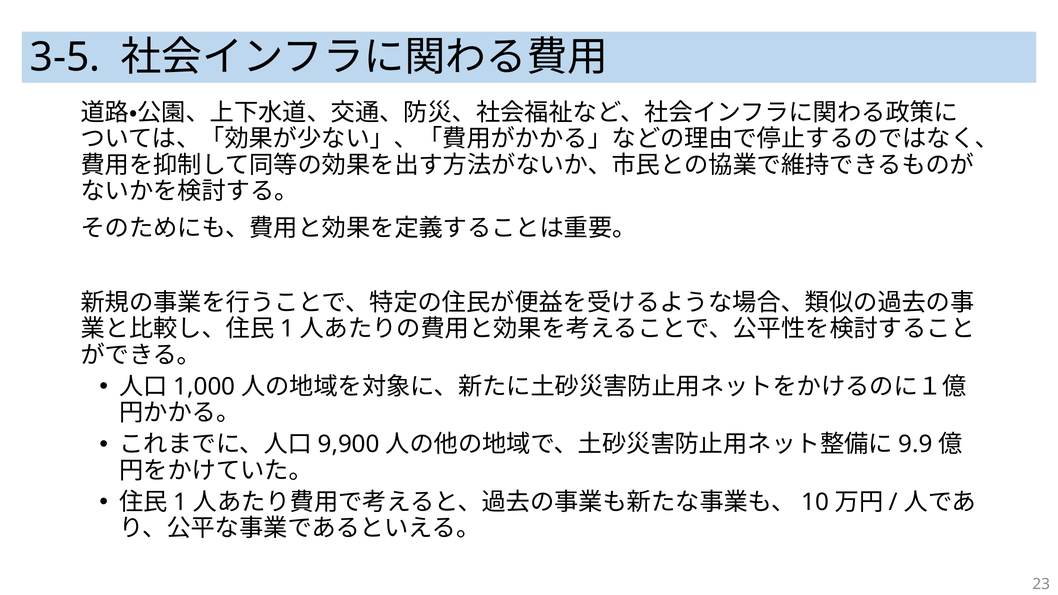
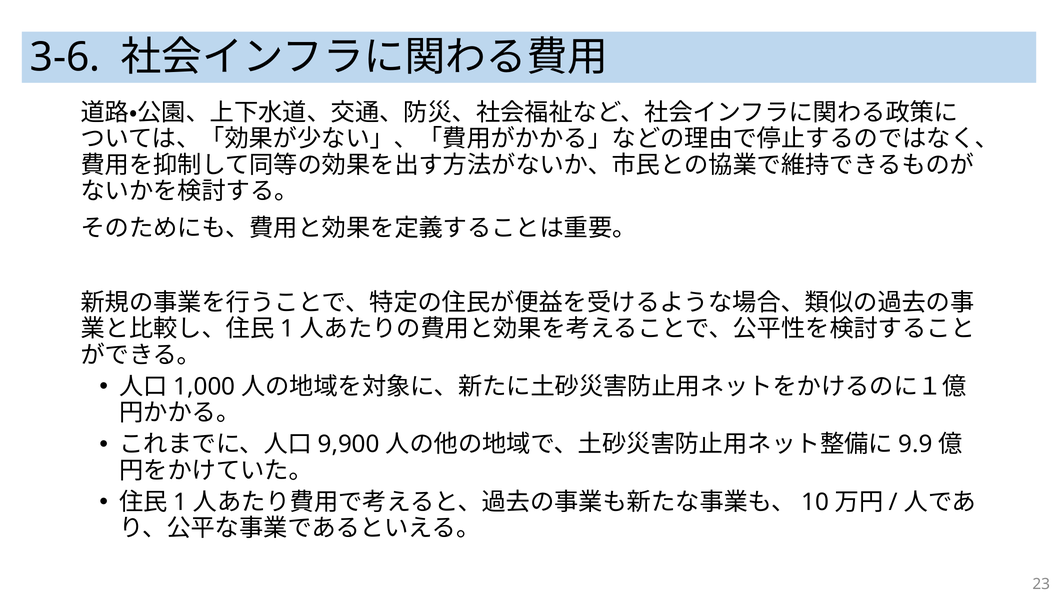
3-5: 3-5 -> 3-6
